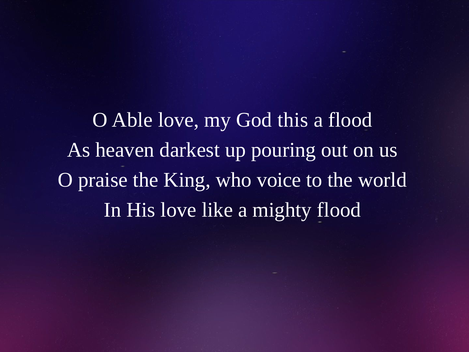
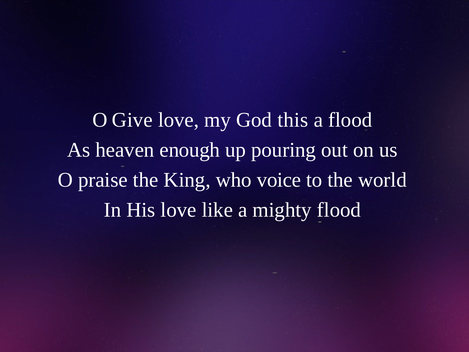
Able: Able -> Give
darkest: darkest -> enough
